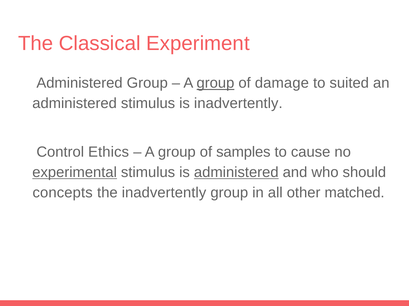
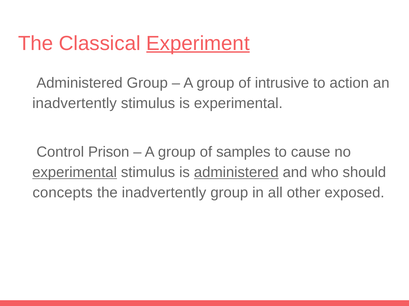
Experiment underline: none -> present
group at (215, 83) underline: present -> none
damage: damage -> intrusive
suited: suited -> action
administered at (75, 104): administered -> inadvertently
is inadvertently: inadvertently -> experimental
Ethics: Ethics -> Prison
matched: matched -> exposed
